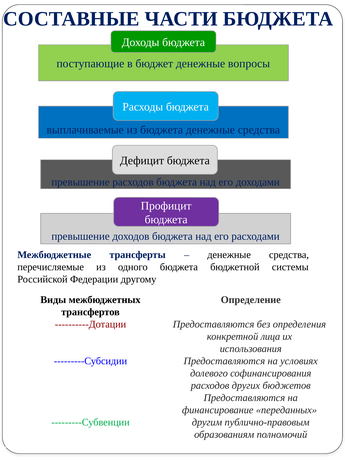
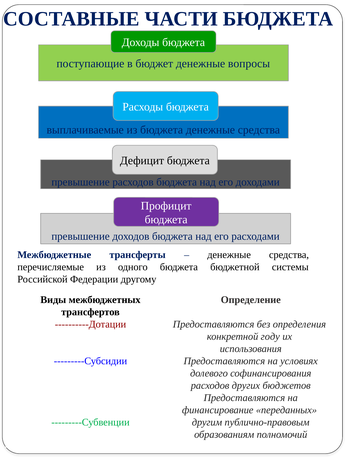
лица: лица -> году
